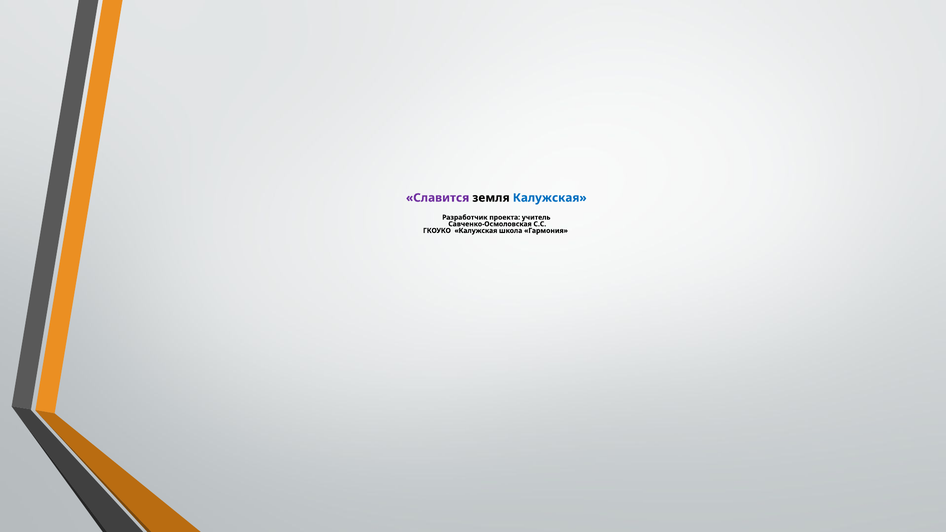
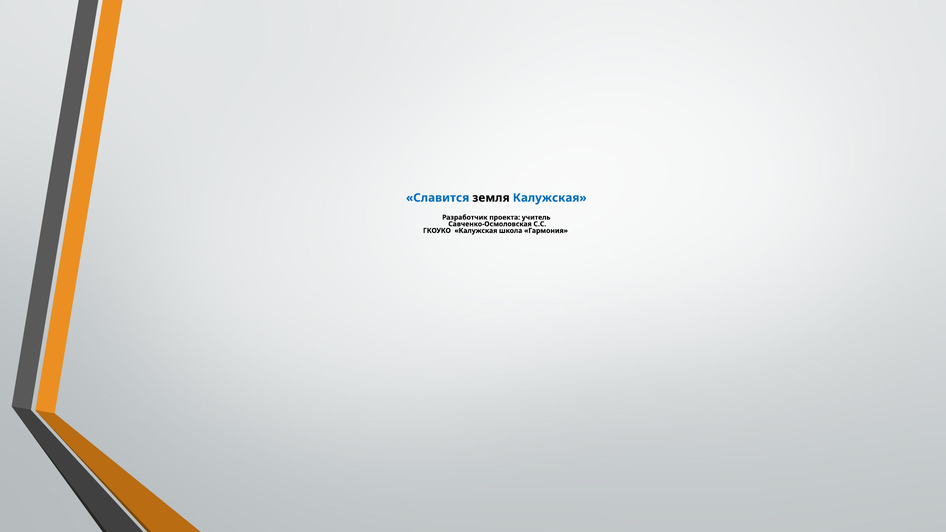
Славится colour: purple -> blue
